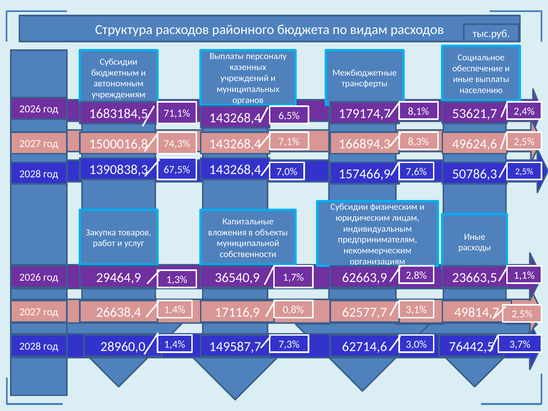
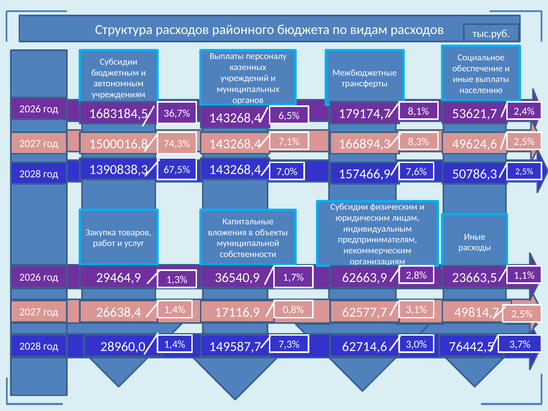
71,1%: 71,1% -> 36,7%
